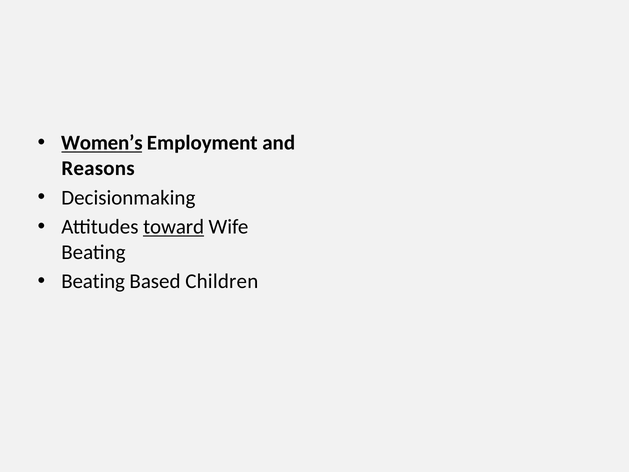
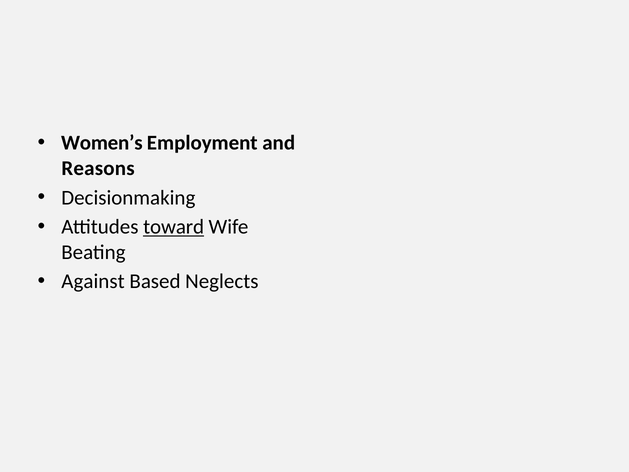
Women’s underline: present -> none
Beating at (93, 281): Beating -> Against
Children: Children -> Neglects
